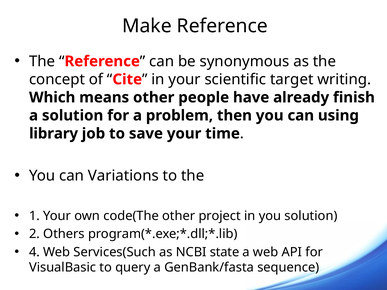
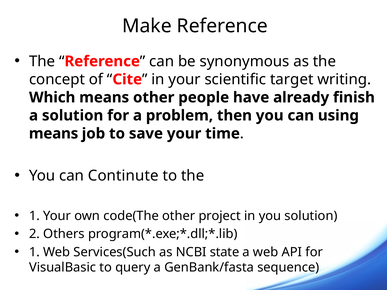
library at (54, 134): library -> means
Variations: Variations -> Continute
4 at (34, 252): 4 -> 1
